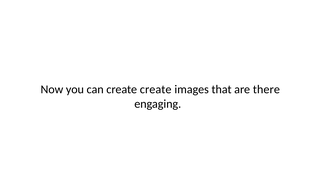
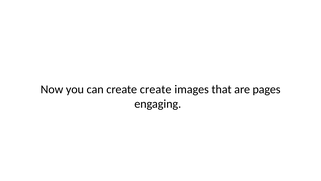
there: there -> pages
